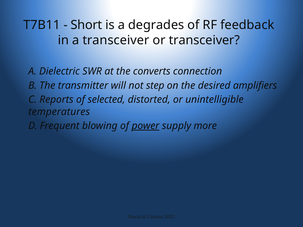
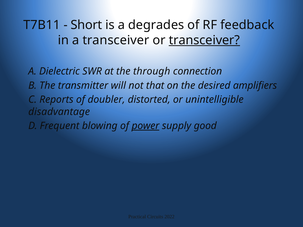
transceiver at (204, 40) underline: none -> present
converts: converts -> through
step: step -> that
selected: selected -> doubler
temperatures: temperatures -> disadvantage
more: more -> good
